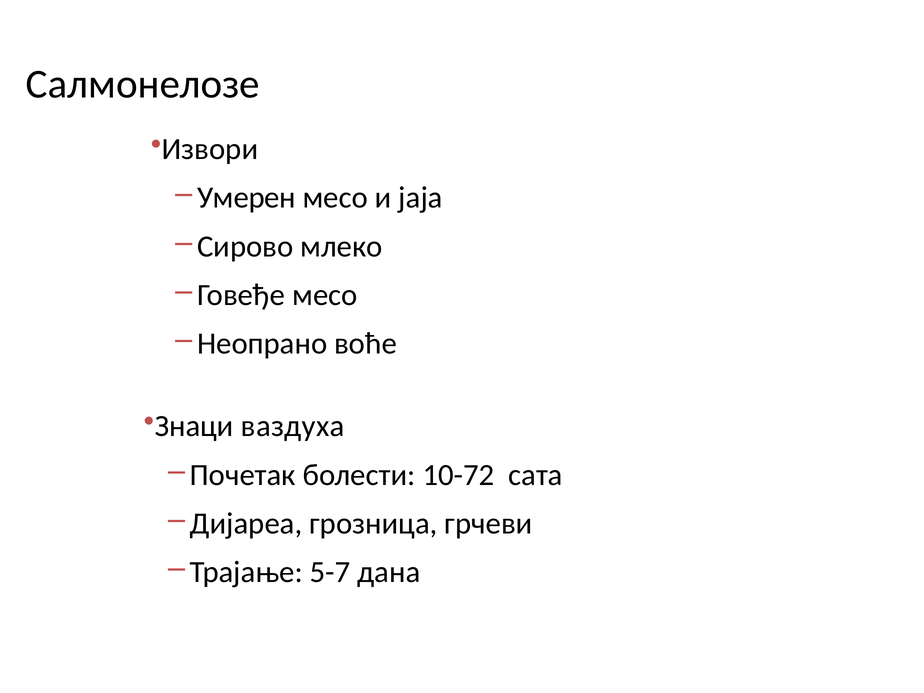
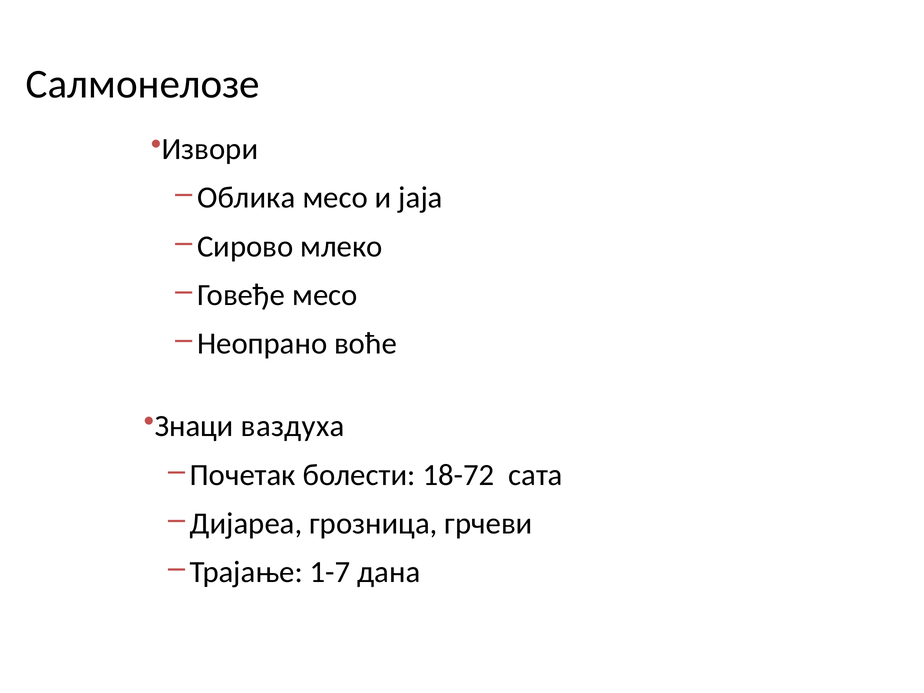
Умерен: Умерен -> Облика
10-72: 10-72 -> 18-72
5-7: 5-7 -> 1-7
